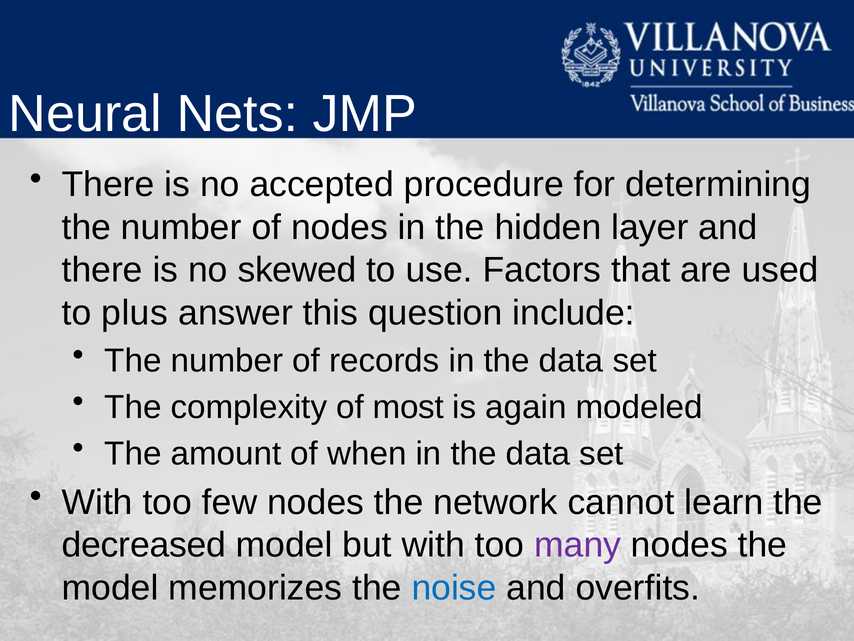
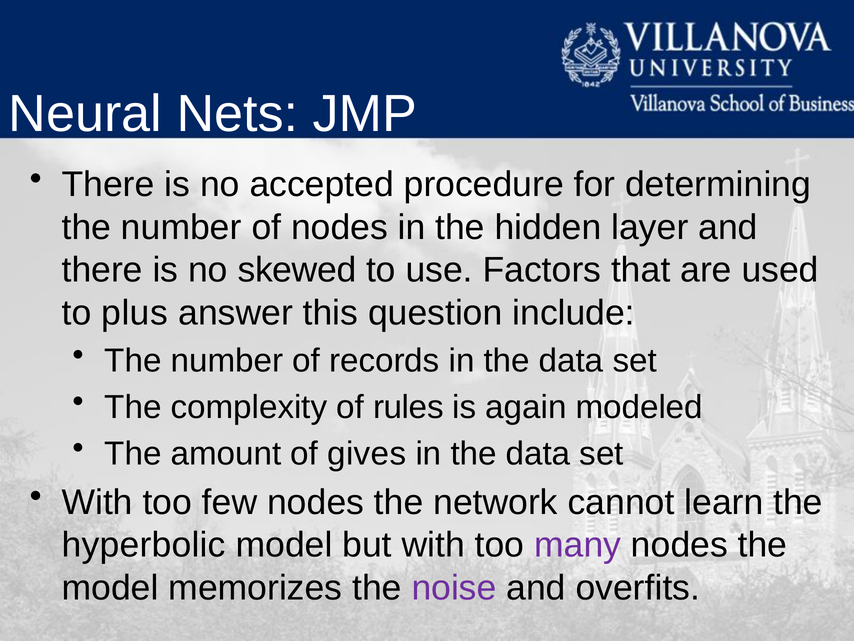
most: most -> rules
when: when -> gives
decreased: decreased -> hyperbolic
noise colour: blue -> purple
